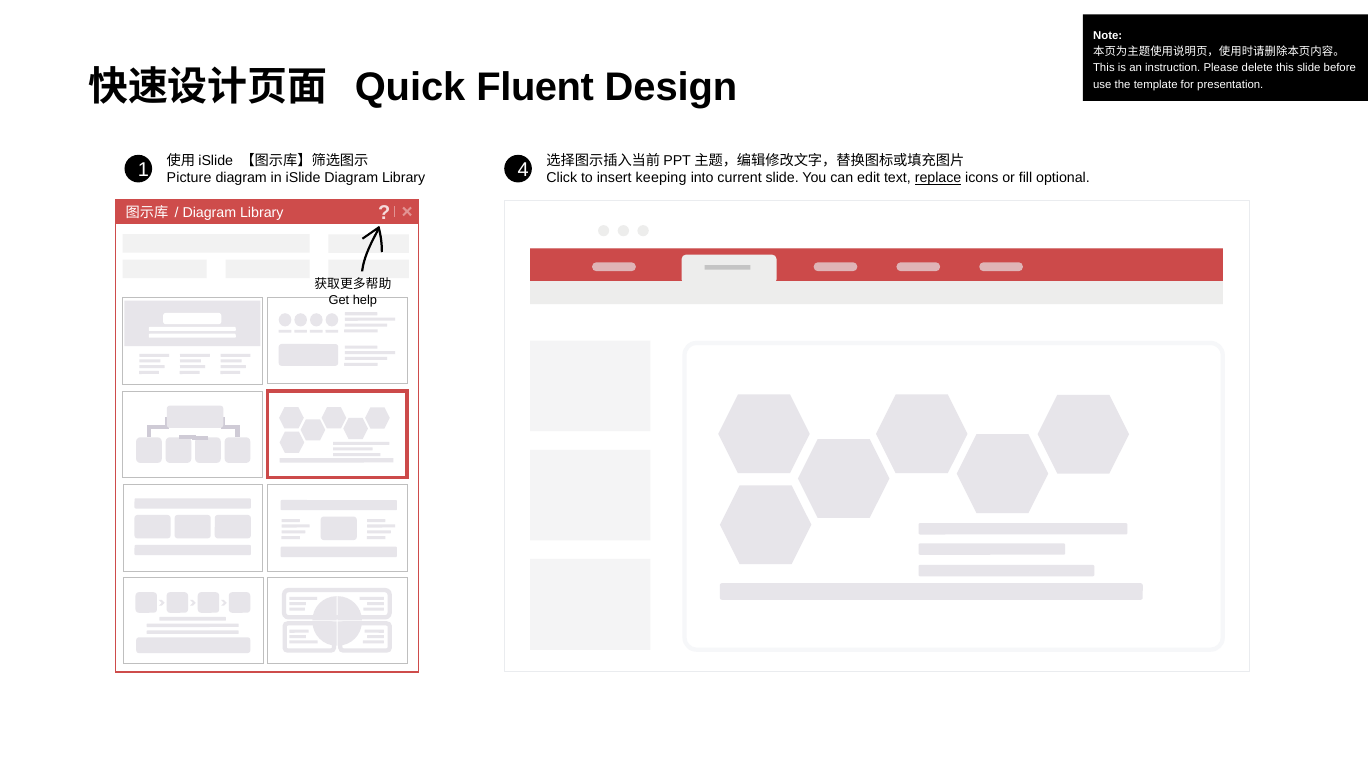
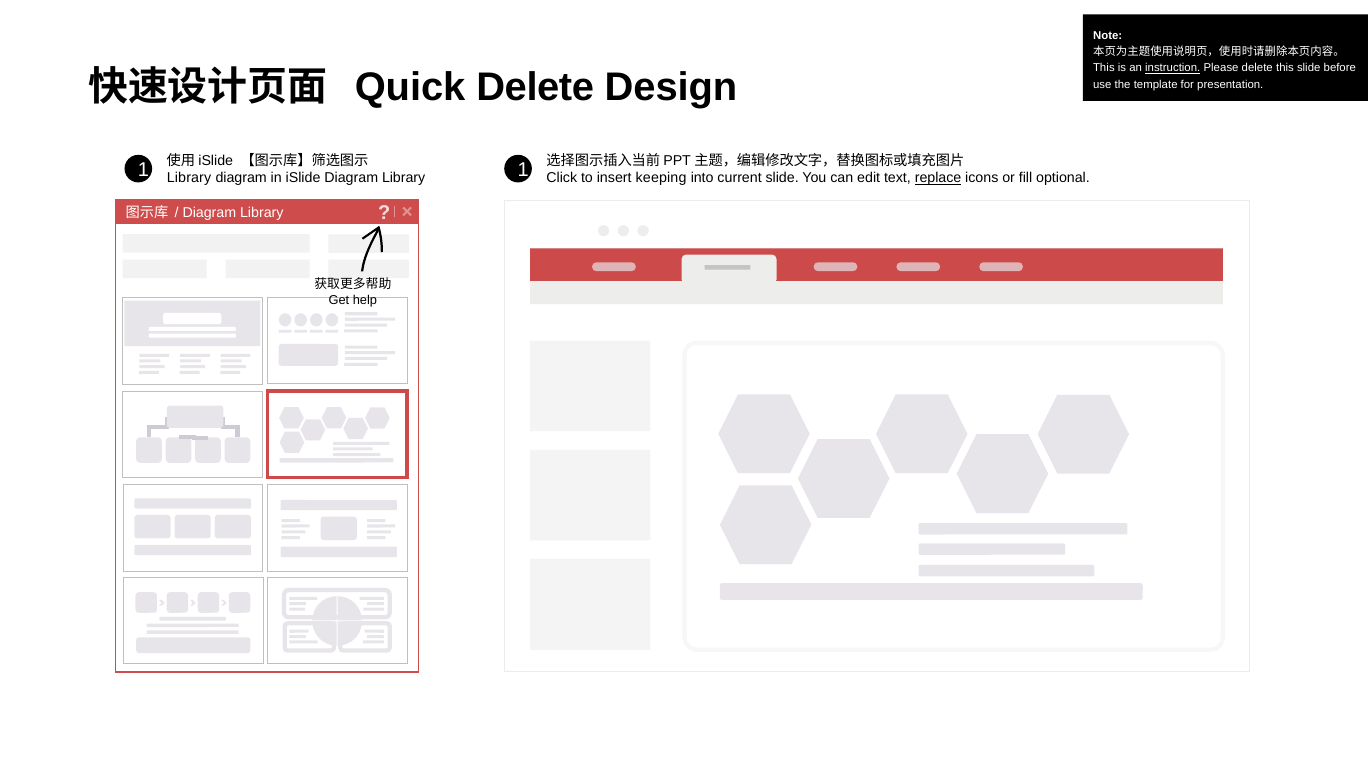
instruction underline: none -> present
Quick Fluent: Fluent -> Delete
1 4: 4 -> 1
Picture at (189, 178): Picture -> Library
